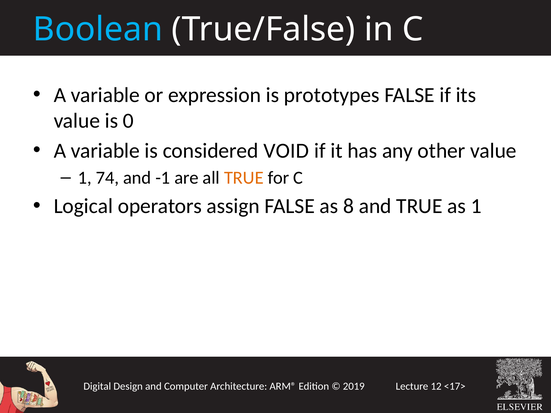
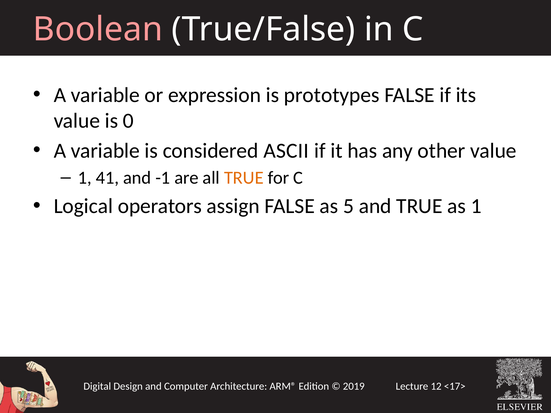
Boolean colour: light blue -> pink
VOID: VOID -> ASCII
74: 74 -> 41
8: 8 -> 5
